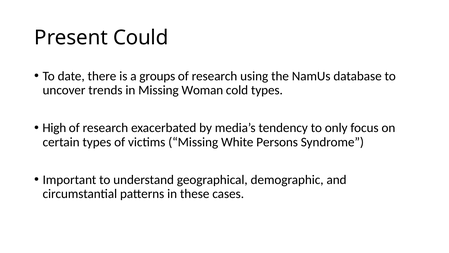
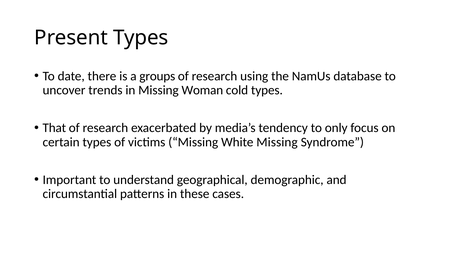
Present Could: Could -> Types
High: High -> That
White Persons: Persons -> Missing
